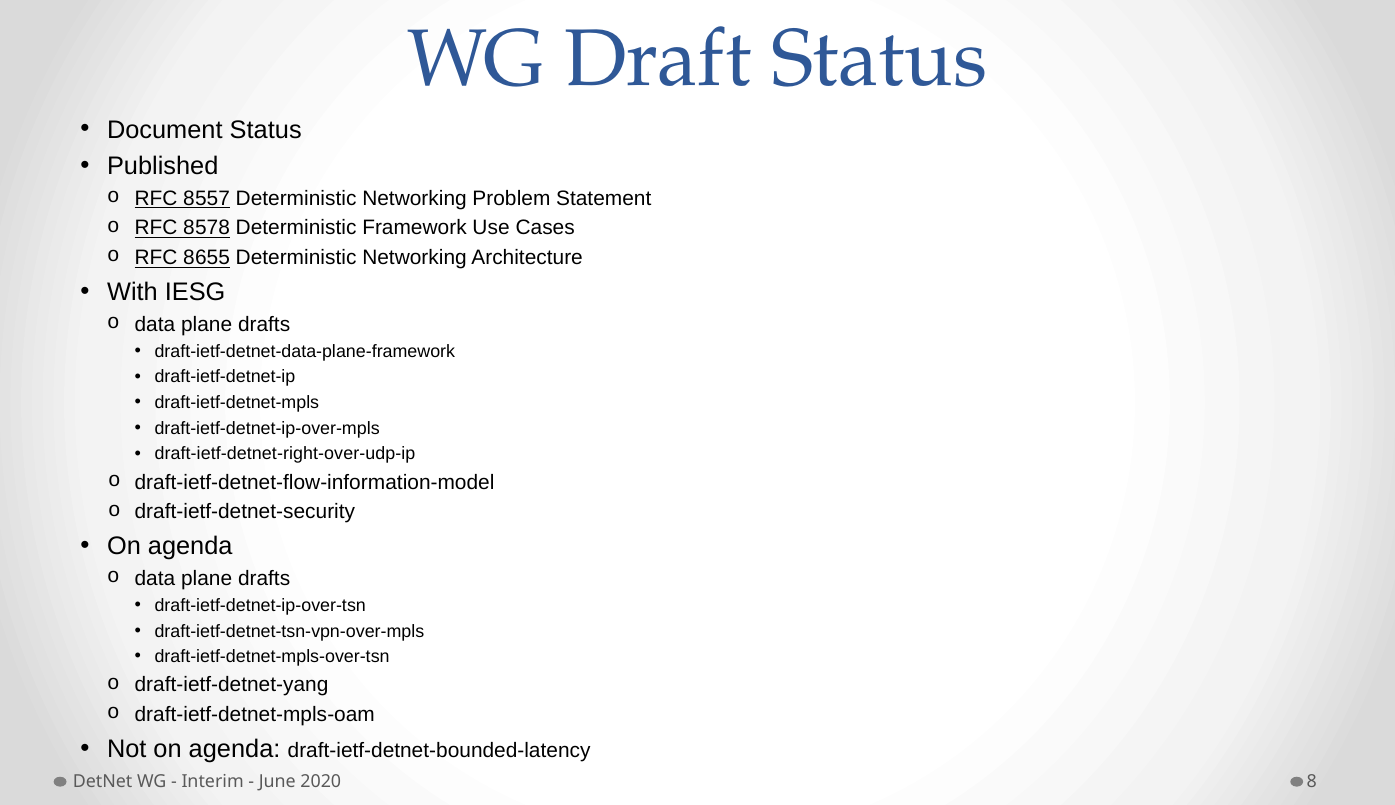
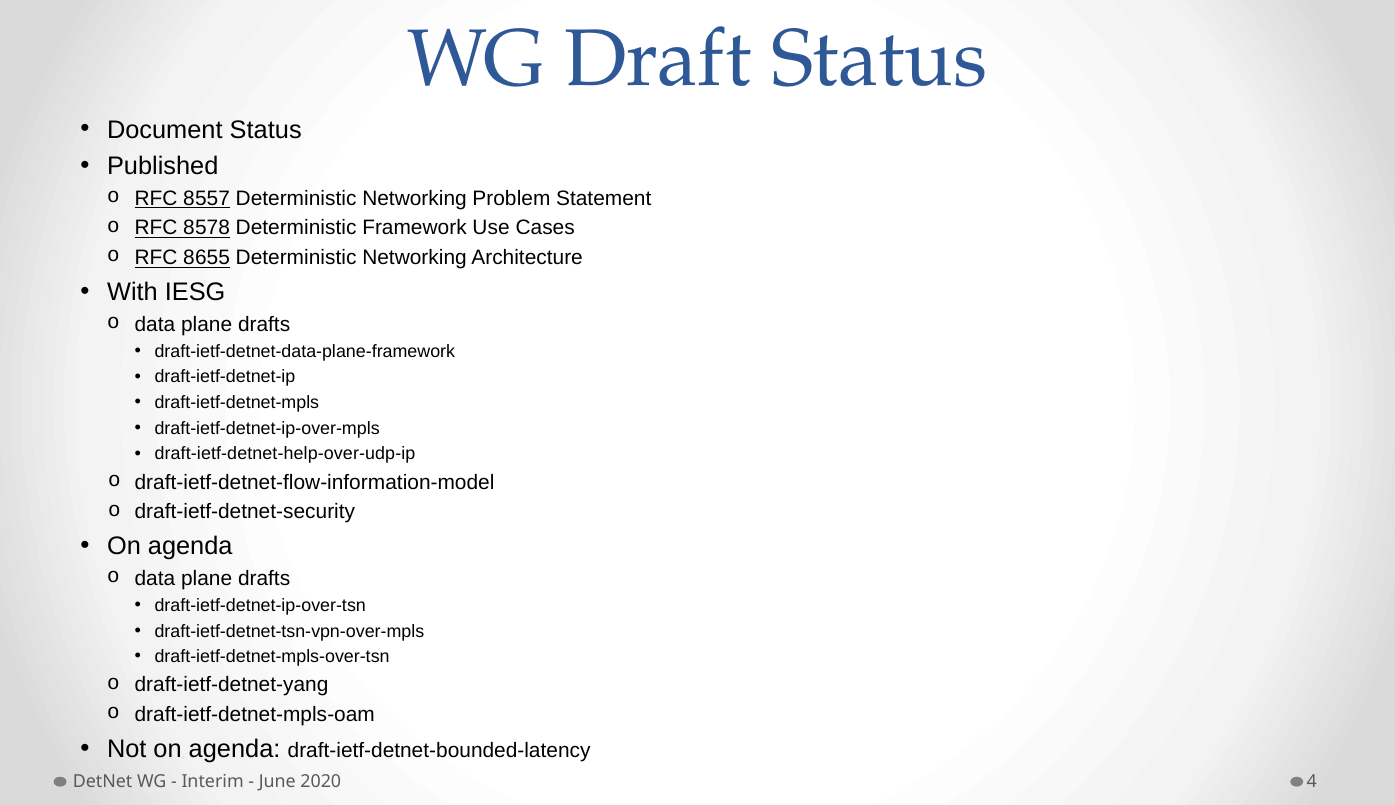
draft-ietf-detnet-right-over-udp-ip: draft-ietf-detnet-right-over-udp-ip -> draft-ietf-detnet-help-over-udp-ip
8: 8 -> 4
